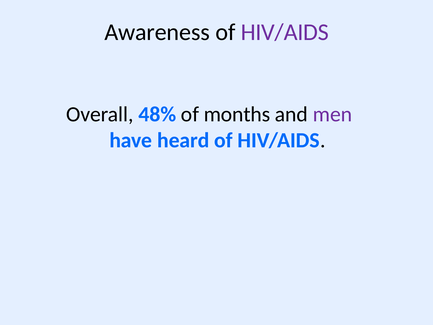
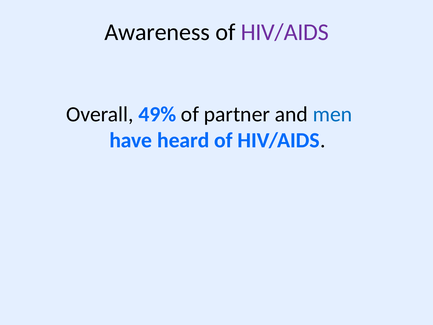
48%: 48% -> 49%
months: months -> partner
men colour: purple -> blue
